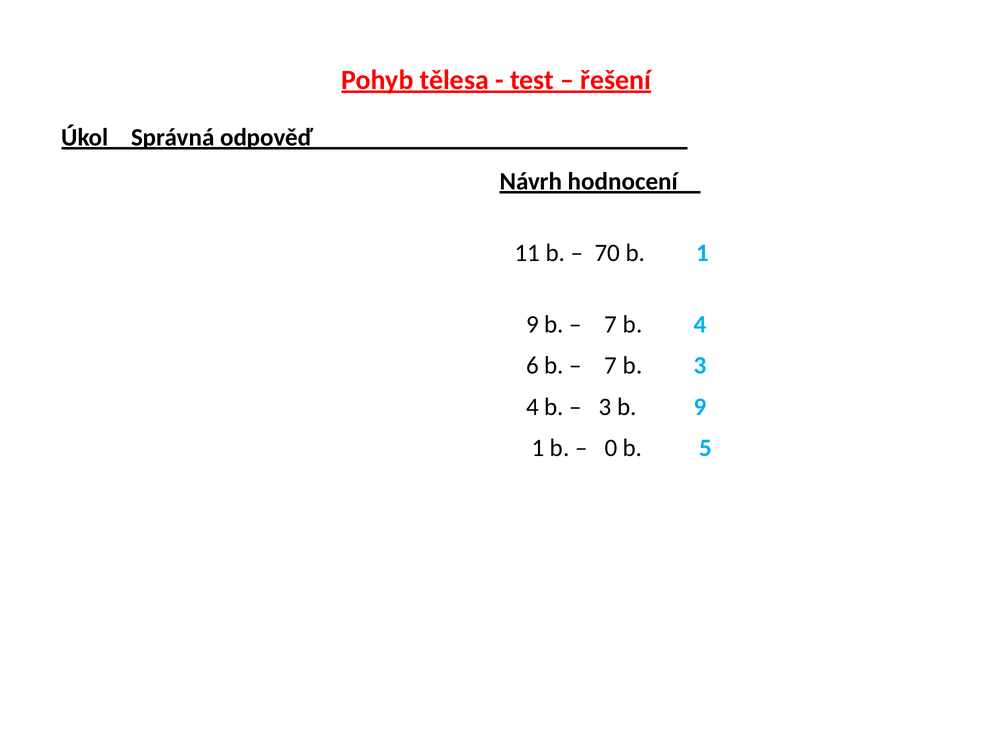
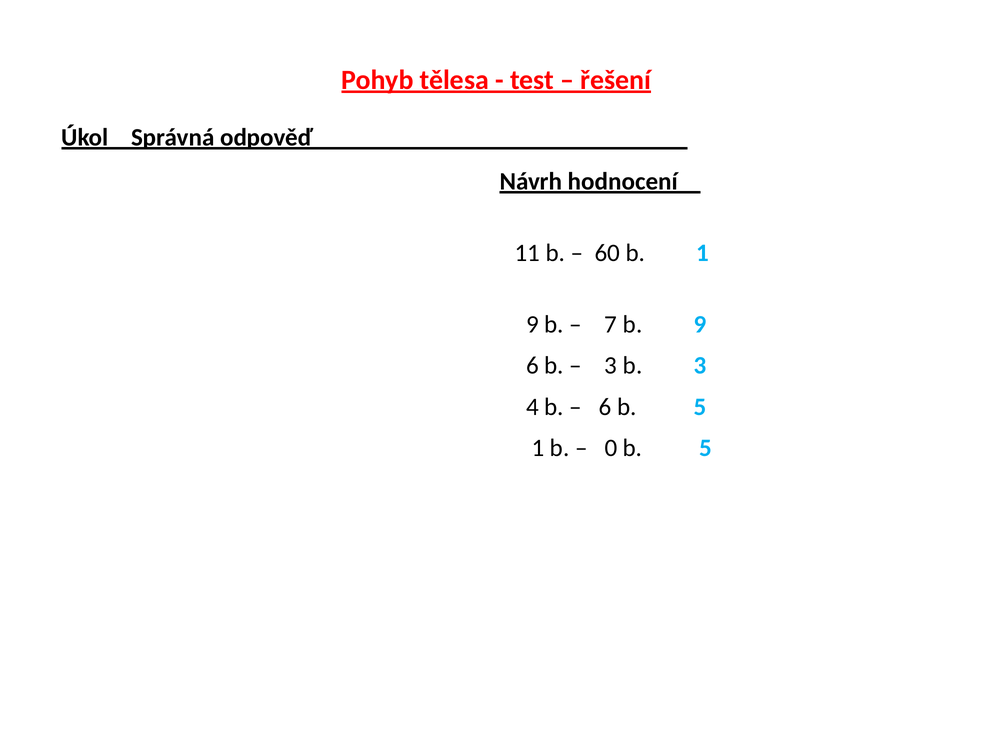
70: 70 -> 60
b 4: 4 -> 9
7 at (611, 366): 7 -> 3
3 at (605, 407): 3 -> 6
9 at (700, 407): 9 -> 5
